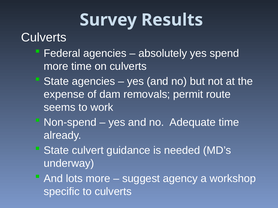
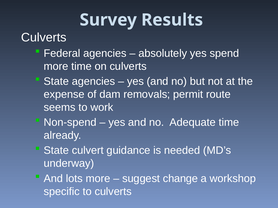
agency: agency -> change
